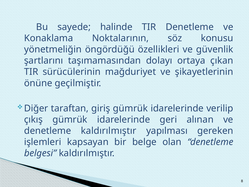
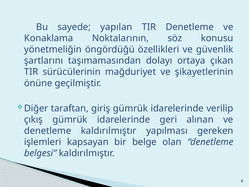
halinde: halinde -> yapılan
